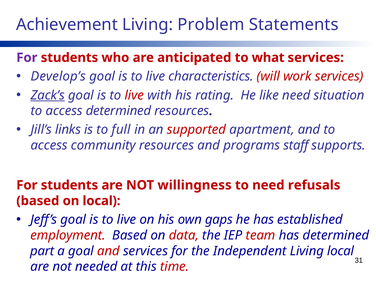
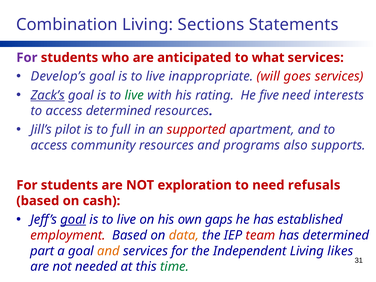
Achievement: Achievement -> Combination
Problem: Problem -> Sections
characteristics: characteristics -> inappropriate
work: work -> goes
live at (134, 95) colour: red -> green
like: like -> five
situation: situation -> interests
links: links -> pilot
staff: staff -> also
willingness: willingness -> exploration
on local: local -> cash
goal at (73, 220) underline: none -> present
data colour: red -> orange
and at (108, 251) colour: red -> orange
Living local: local -> likes
time colour: red -> green
